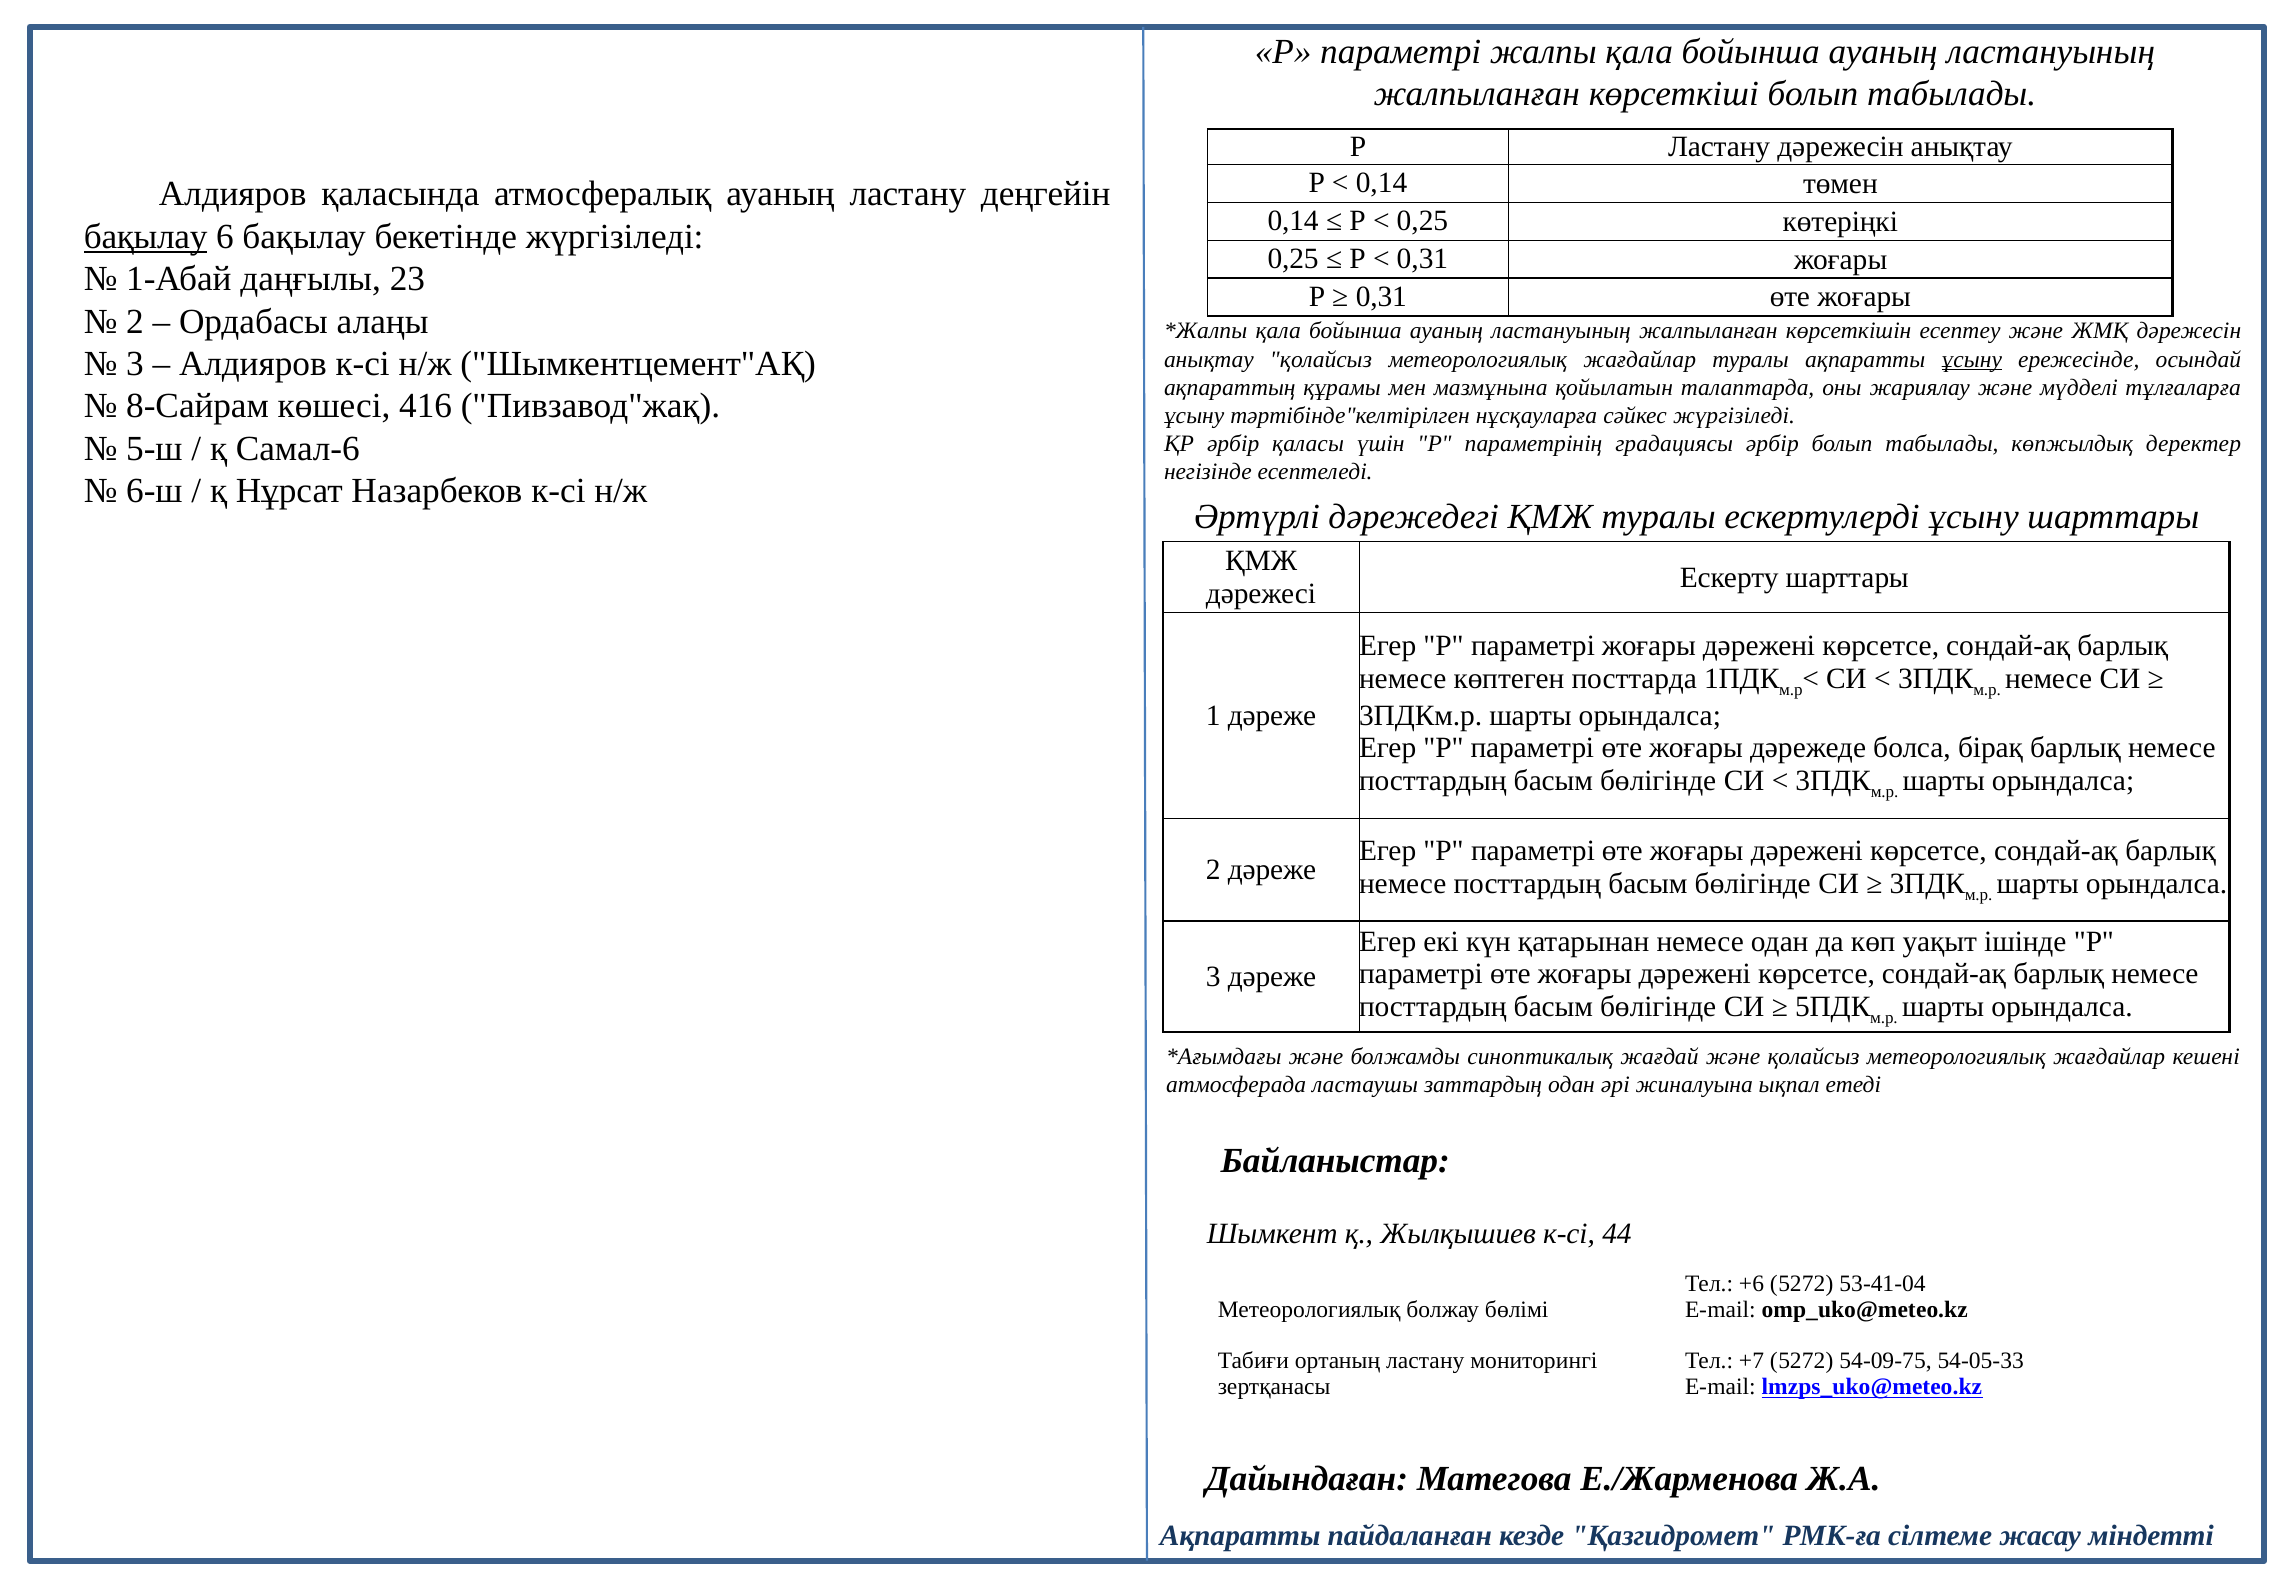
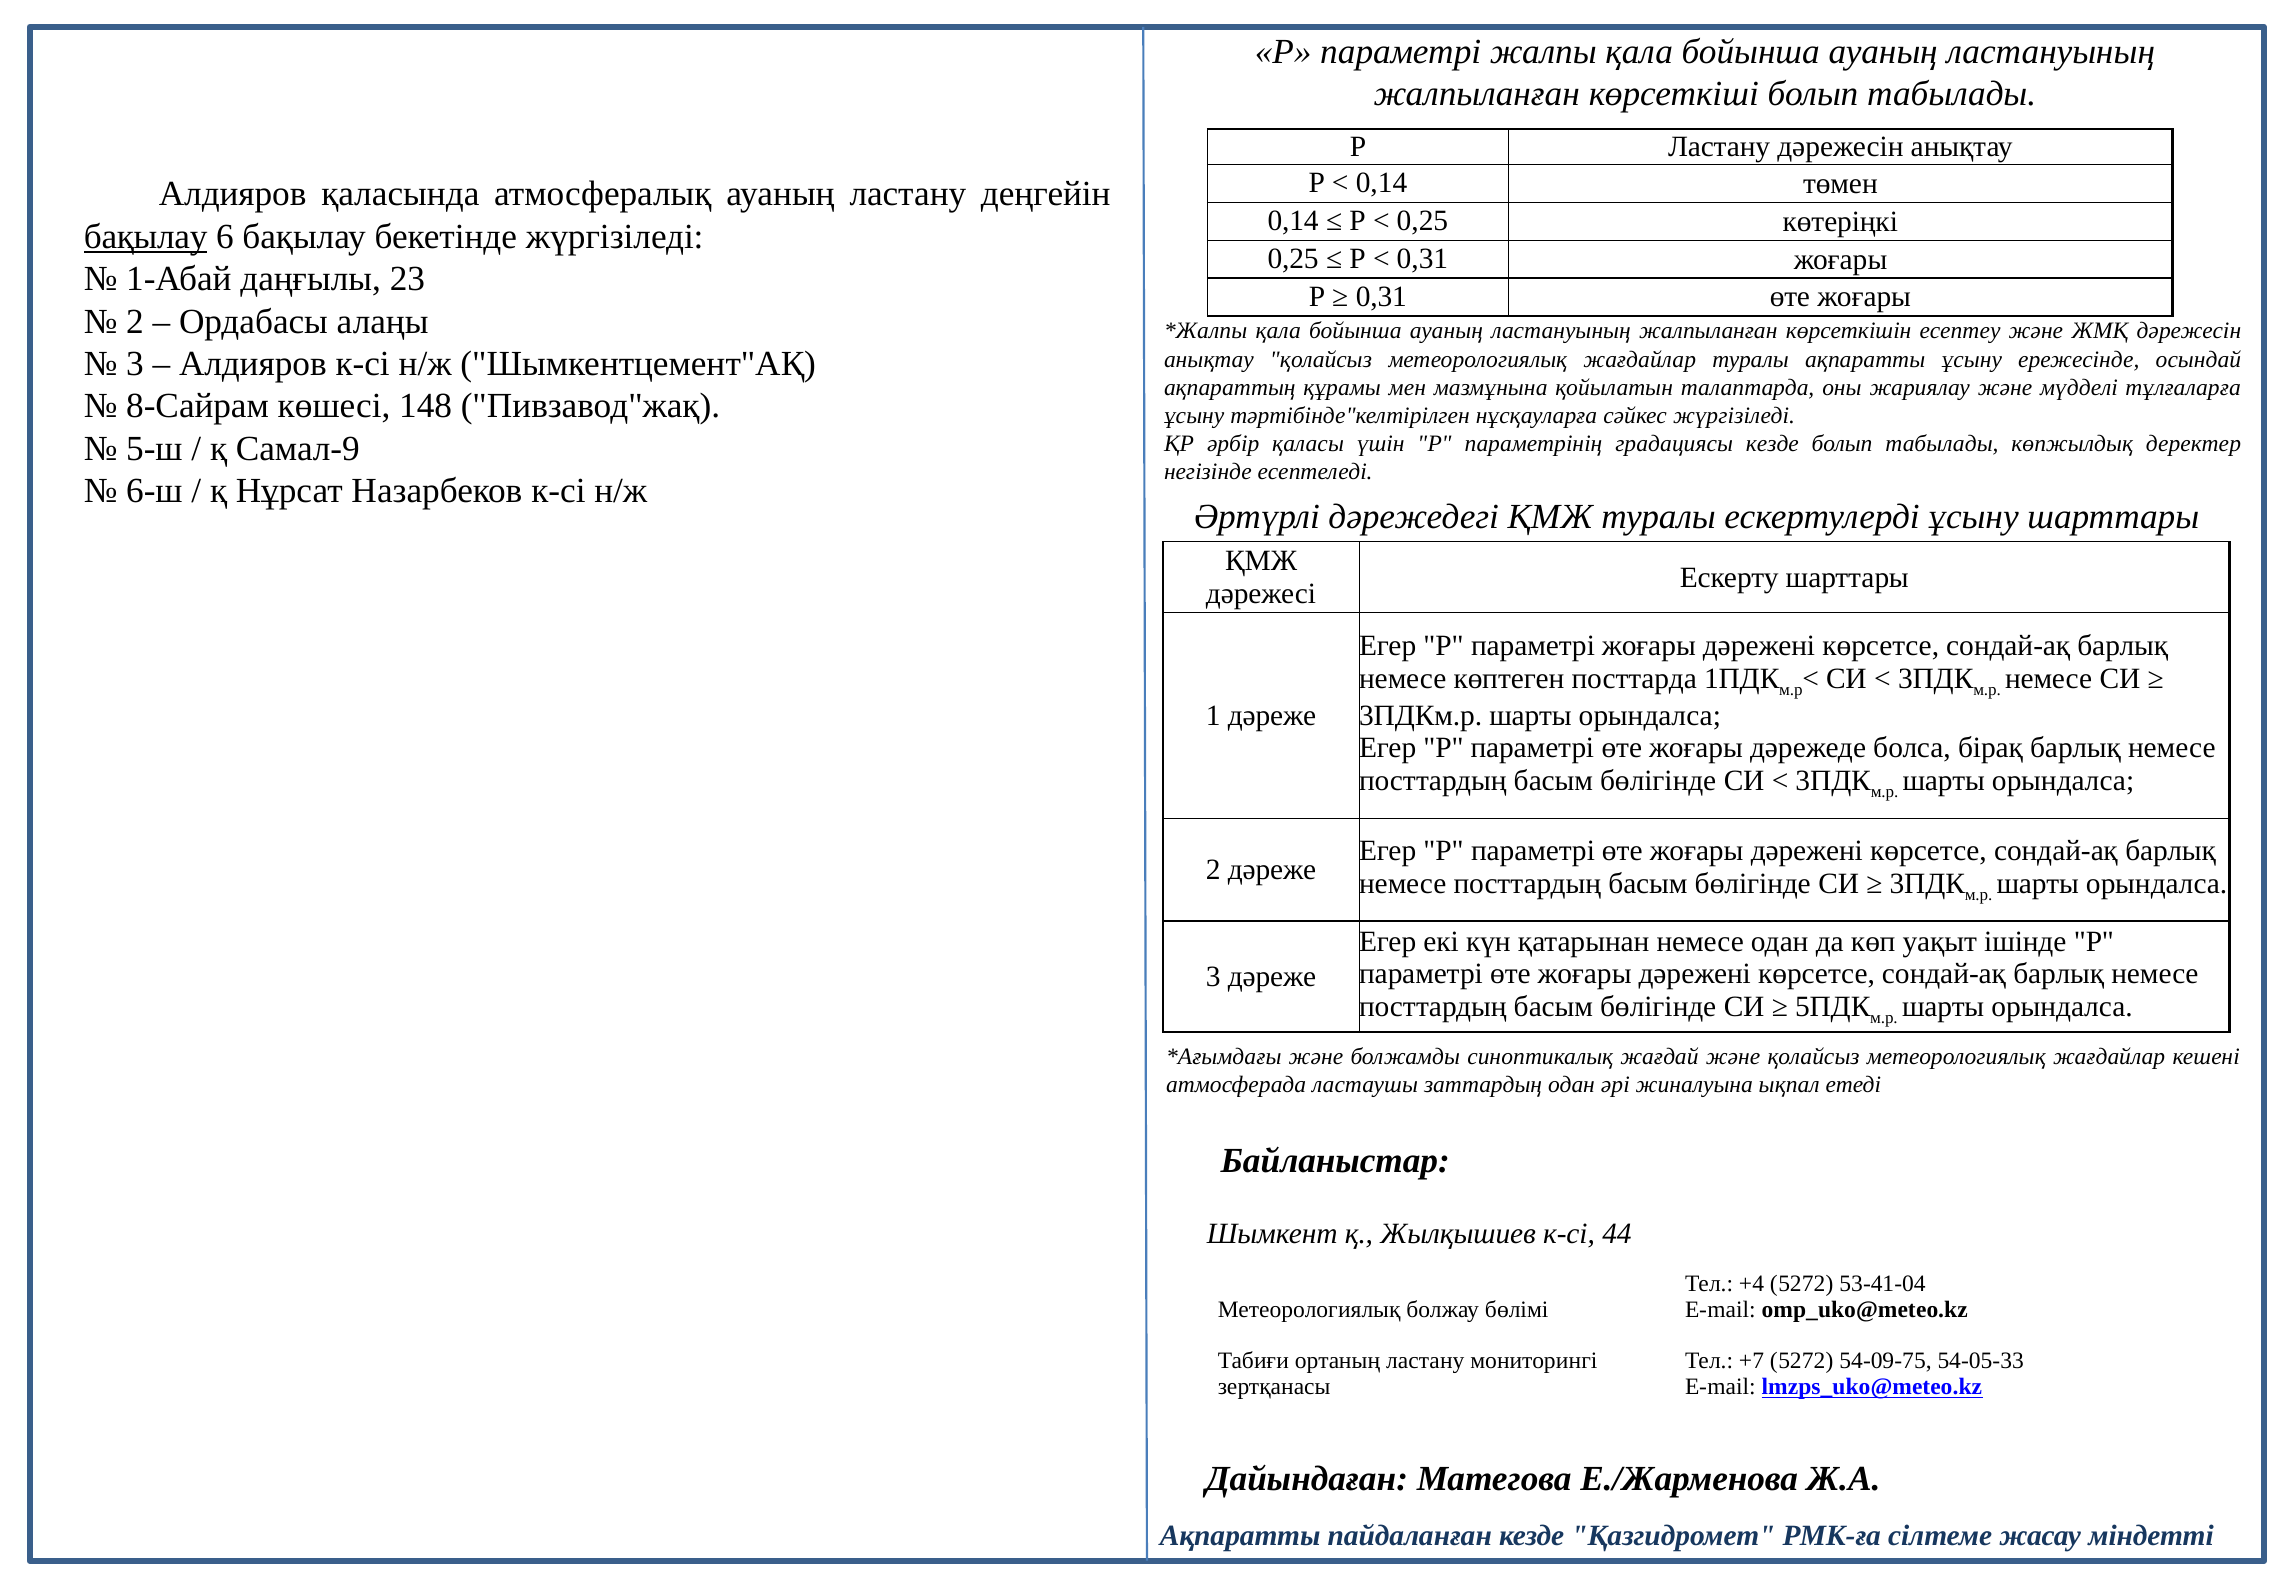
ұсыну at (1972, 359) underline: present -> none
416: 416 -> 148
Самал-6: Самал-6 -> Самал-9
градациясы әрбір: әрбір -> кезде
+6: +6 -> +4
